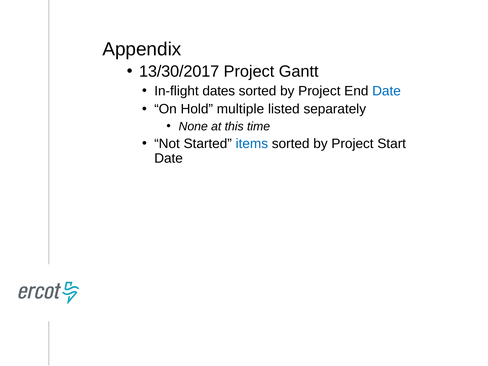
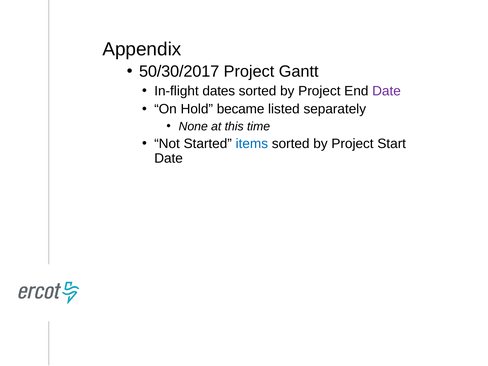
13/30/2017: 13/30/2017 -> 50/30/2017
Date at (387, 91) colour: blue -> purple
multiple: multiple -> became
